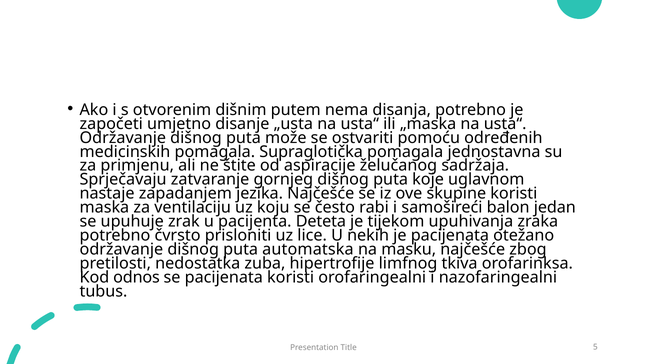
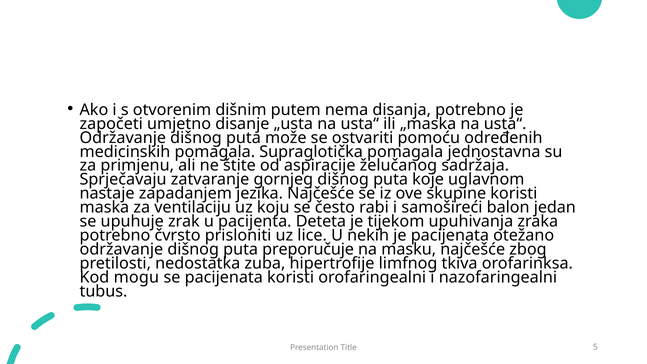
automatska: automatska -> preporučuje
odnos: odnos -> mogu
